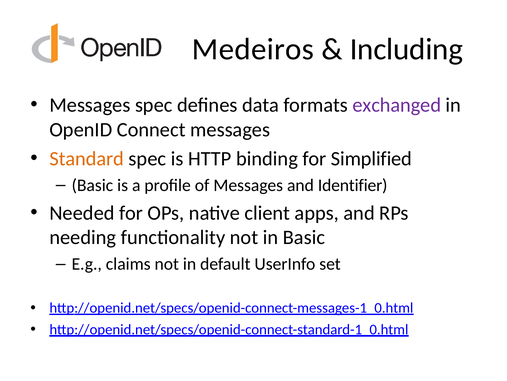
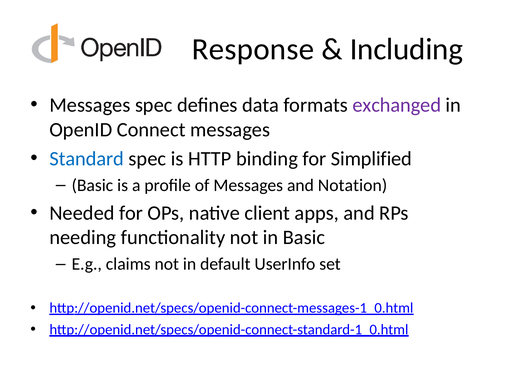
Medeiros: Medeiros -> Response
Standard colour: orange -> blue
Identifier: Identifier -> Notation
